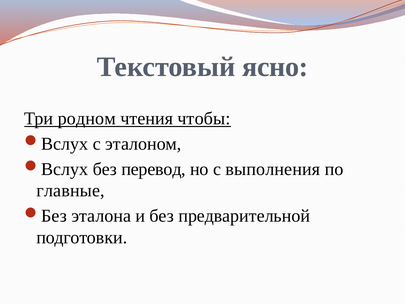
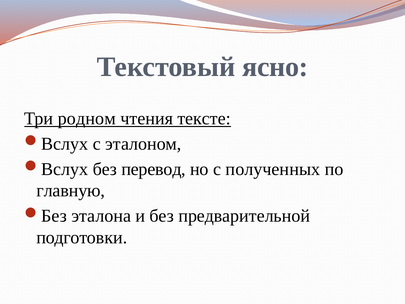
чтобы: чтобы -> тексте
выполнения: выполнения -> полученных
главные: главные -> главную
